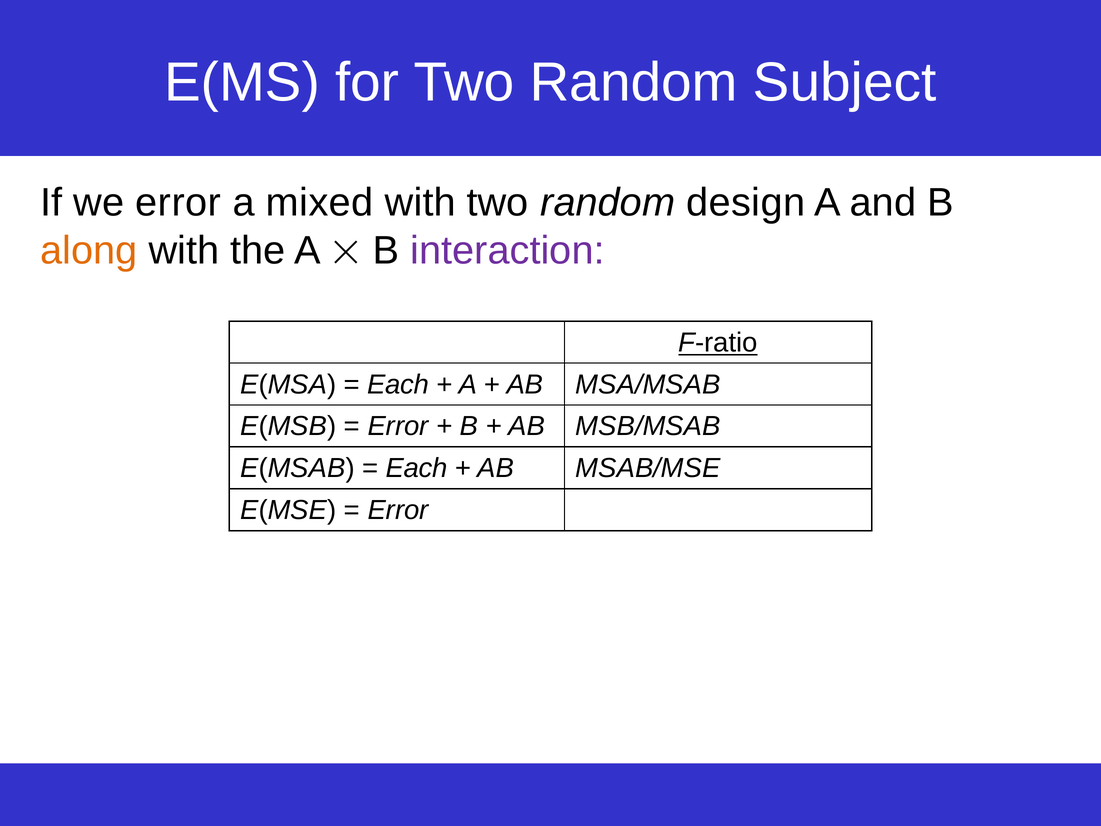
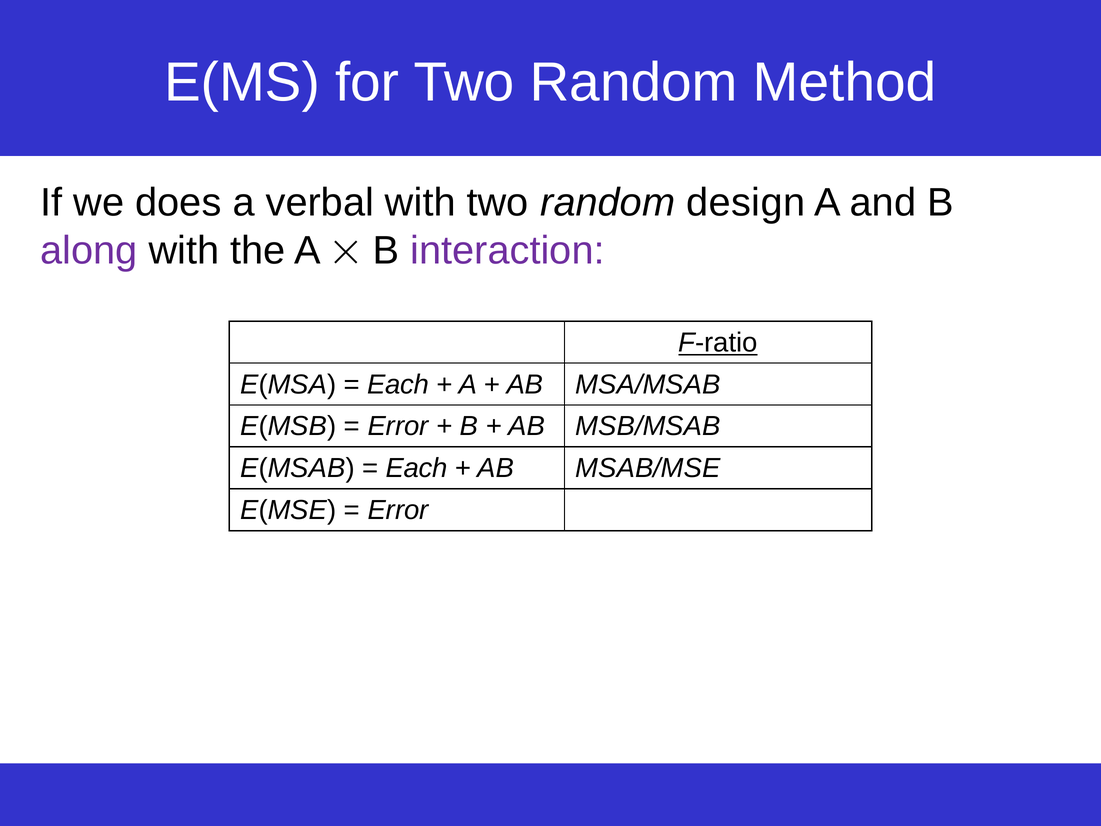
Subject: Subject -> Method
we error: error -> does
mixed: mixed -> verbal
along colour: orange -> purple
